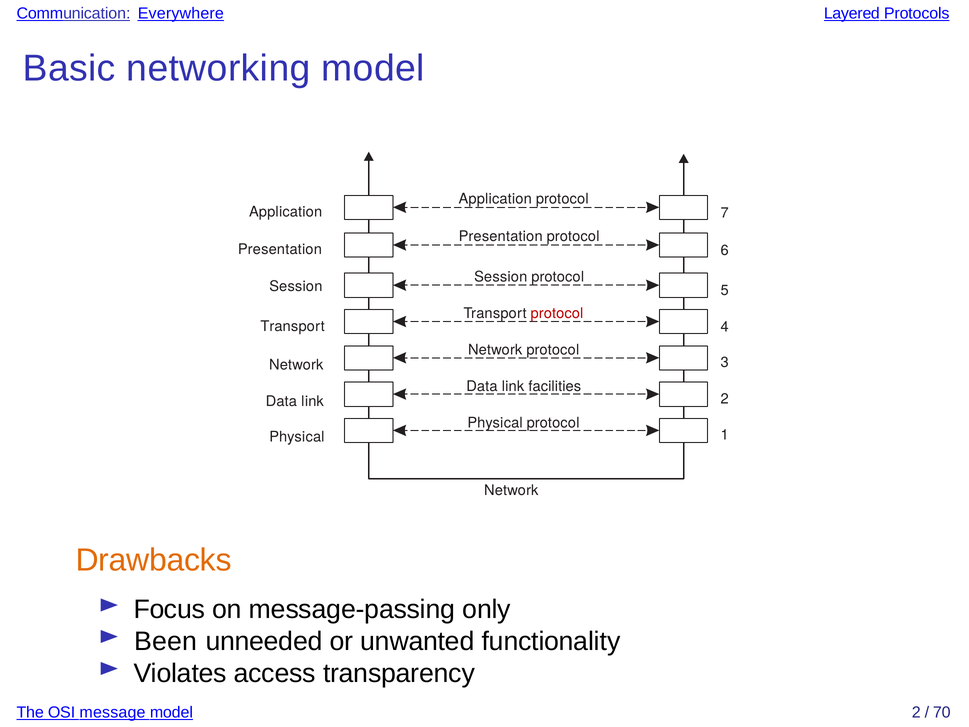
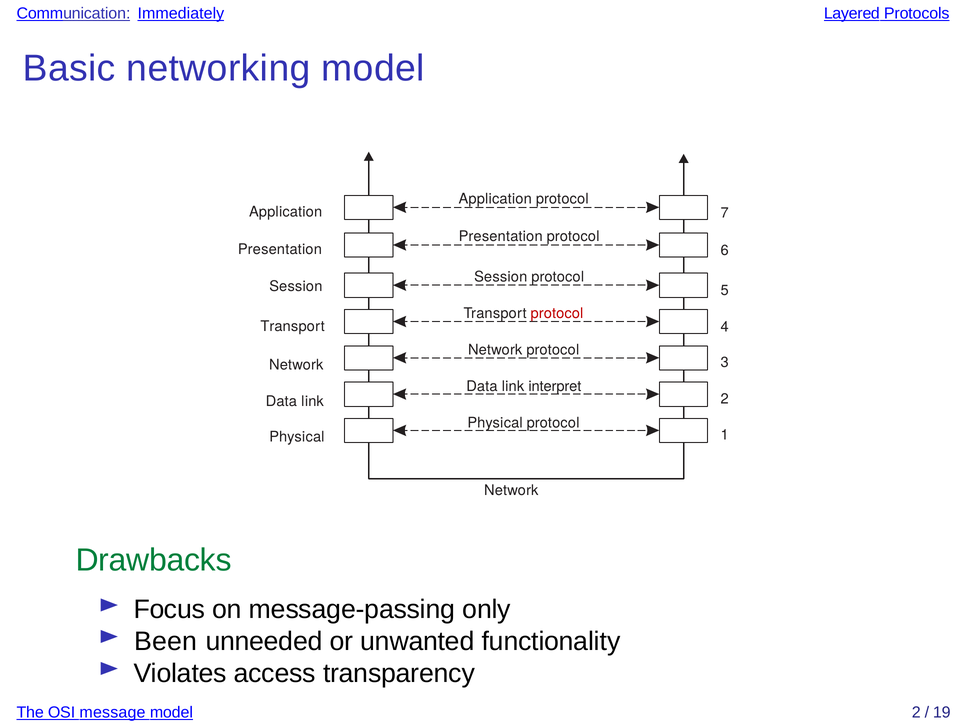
Everywhere: Everywhere -> Immediately
facilities: facilities -> interpret
Drawbacks colour: orange -> green
70: 70 -> 19
